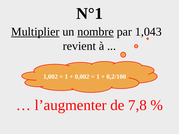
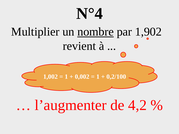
N°1: N°1 -> N°4
Multiplier underline: present -> none
1,043: 1,043 -> 1,902
7,8: 7,8 -> 4,2
